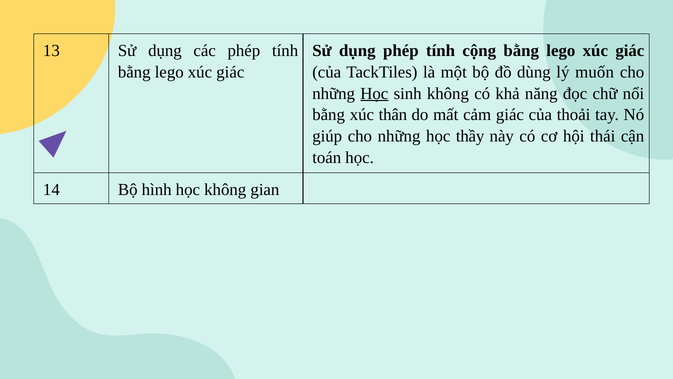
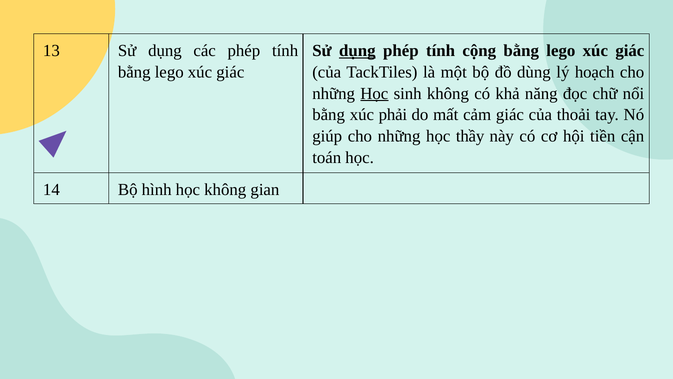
dụng at (357, 51) underline: none -> present
muốn: muốn -> hoạch
thân: thân -> phải
thái: thái -> tiền
